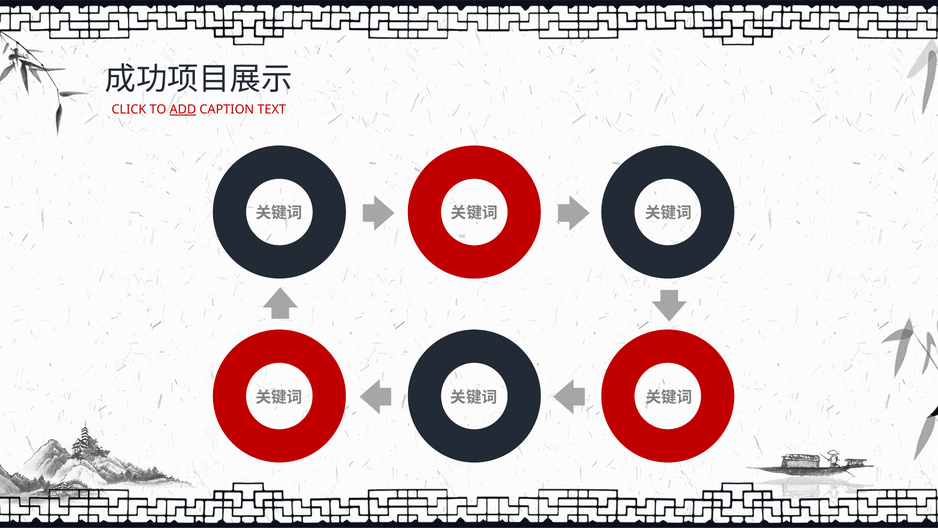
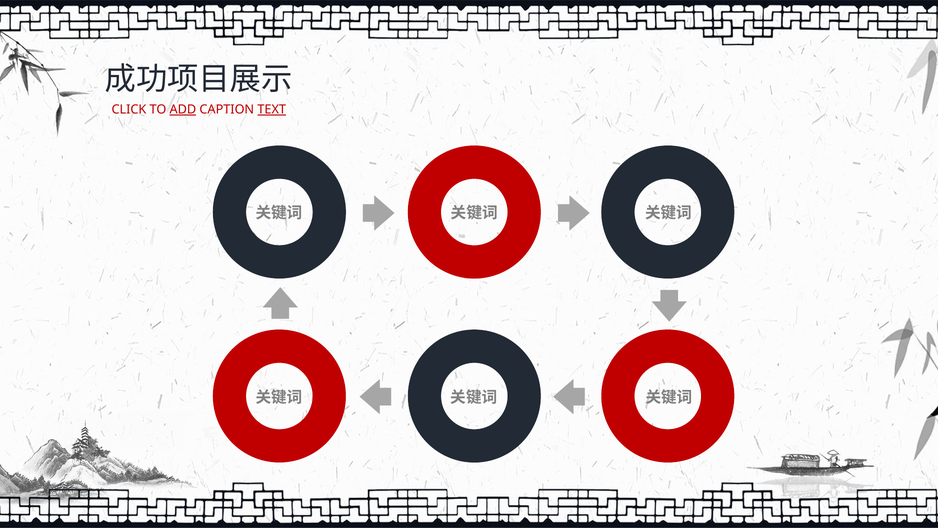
TEXT underline: none -> present
